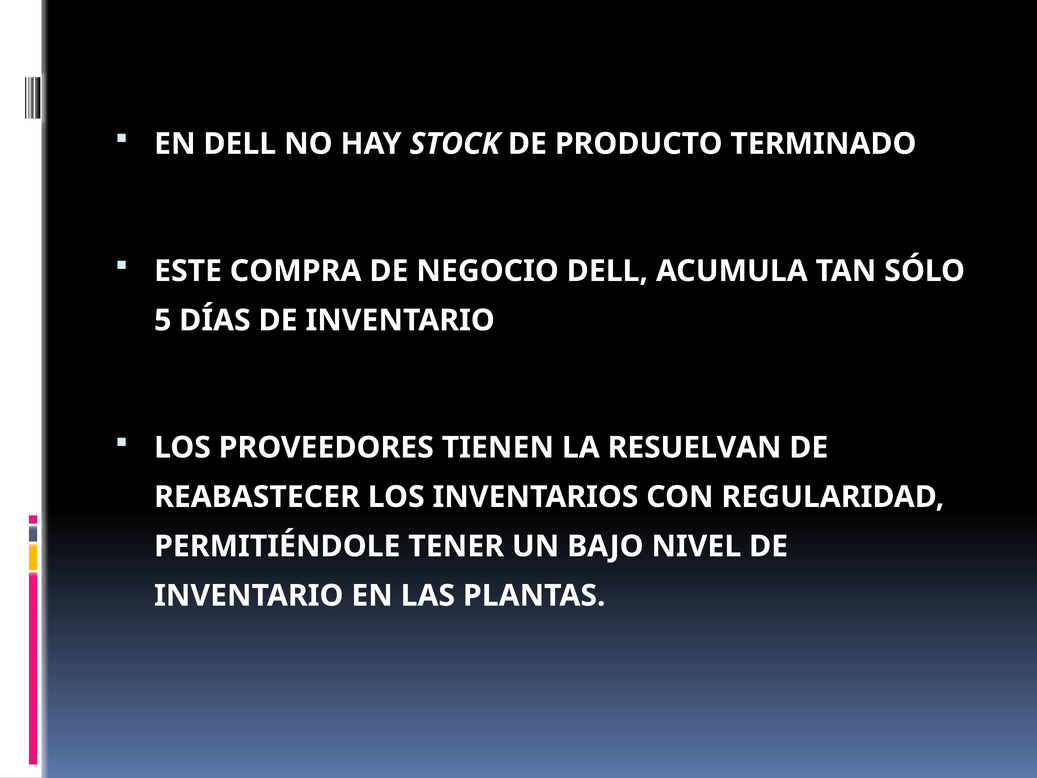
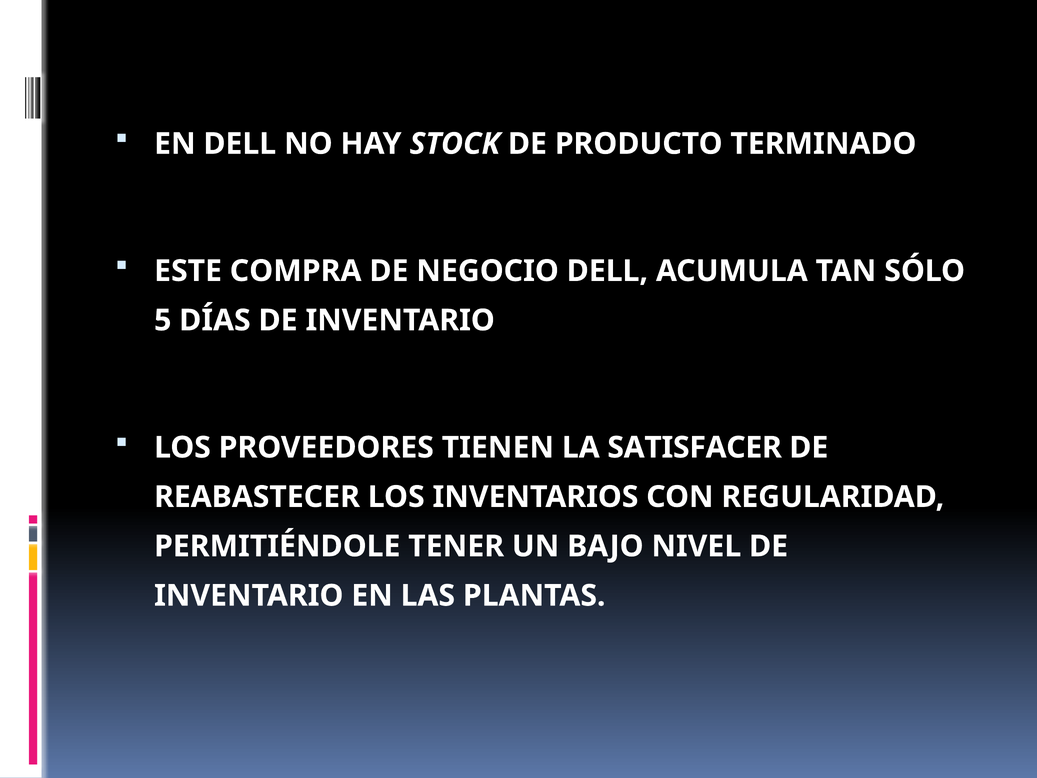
RESUELVAN: RESUELVAN -> SATISFACER
